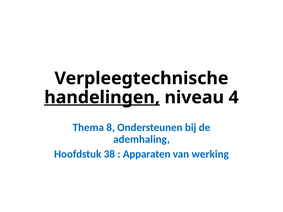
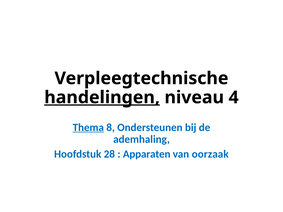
Thema underline: none -> present
38: 38 -> 28
werking: werking -> oorzaak
